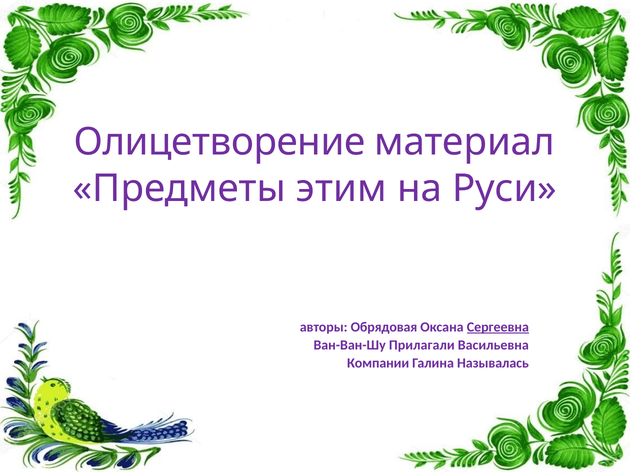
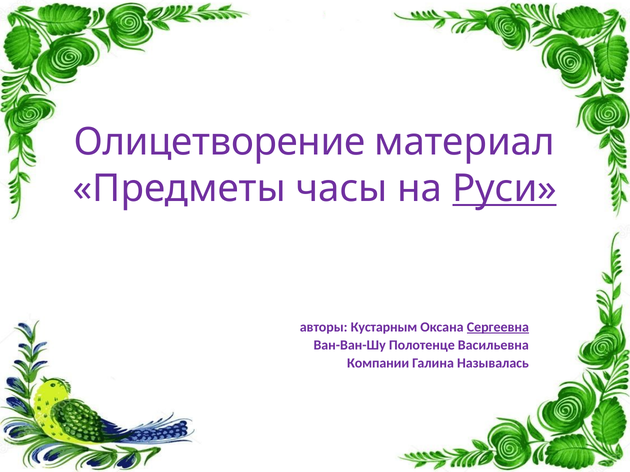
этим: этим -> часы
Руси underline: none -> present
Обрядовая: Обрядовая -> Кустарным
Прилагали: Прилагали -> Полотенце
